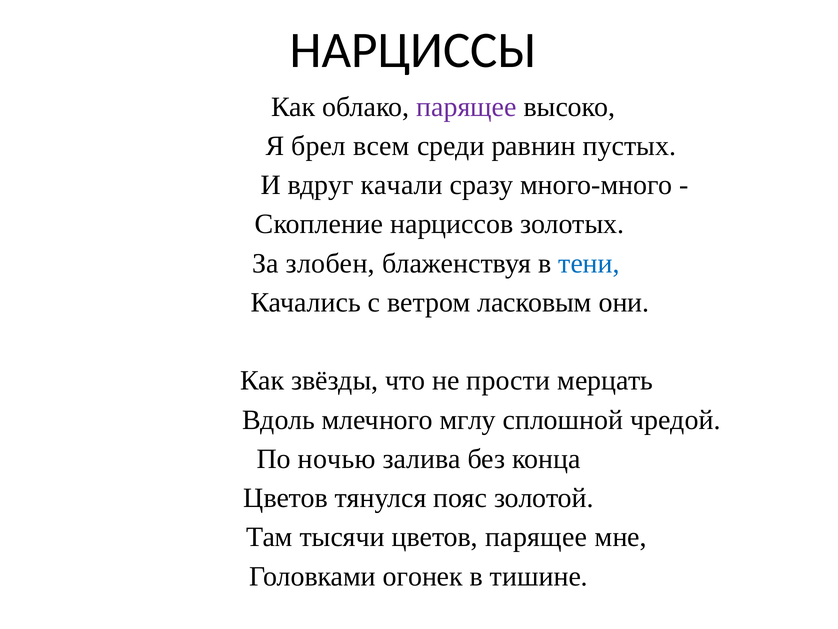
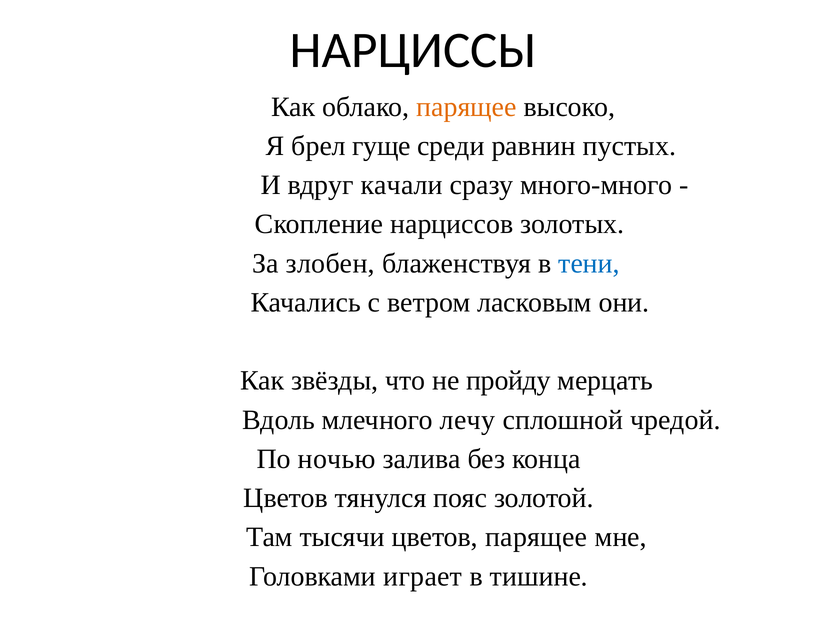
парящее at (466, 107) colour: purple -> orange
всем: всем -> гуще
прости: прости -> пройду
мглу: мглу -> лечу
огонек: огонек -> играет
